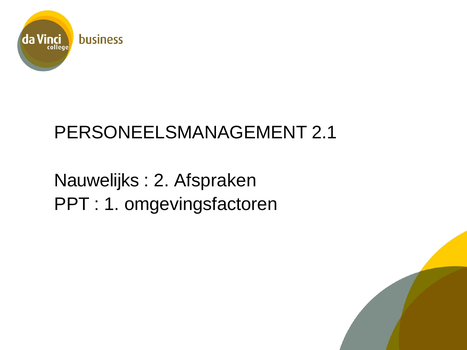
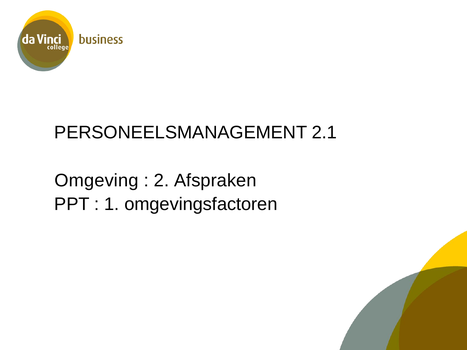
Nauwelijks: Nauwelijks -> Omgeving
